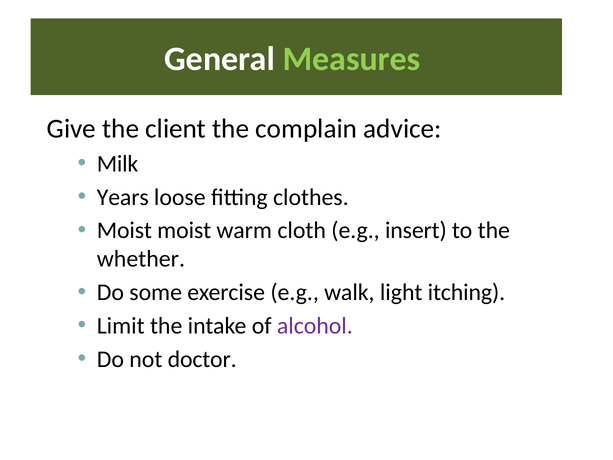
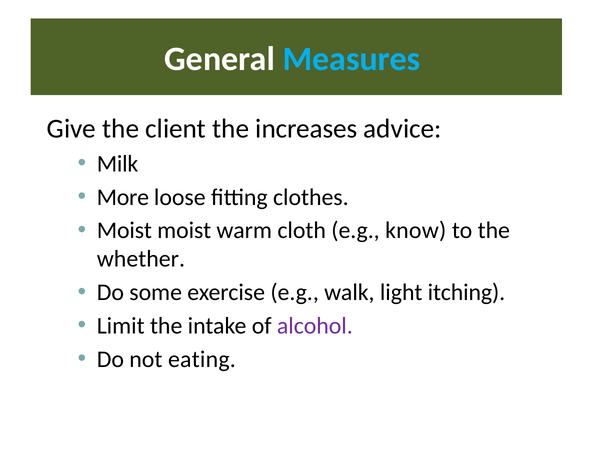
Measures colour: light green -> light blue
complain: complain -> increases
Years: Years -> More
insert: insert -> know
doctor: doctor -> eating
